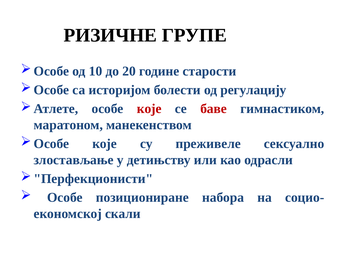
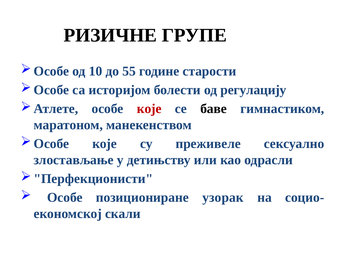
20: 20 -> 55
баве colour: red -> black
набора: набора -> узорак
